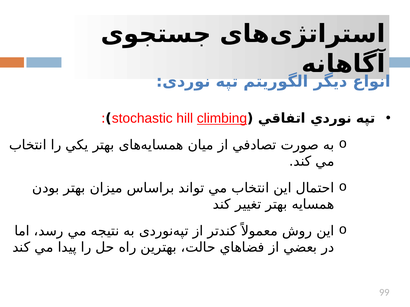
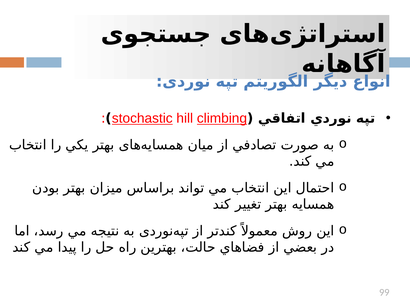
stochastic underline: none -> present
